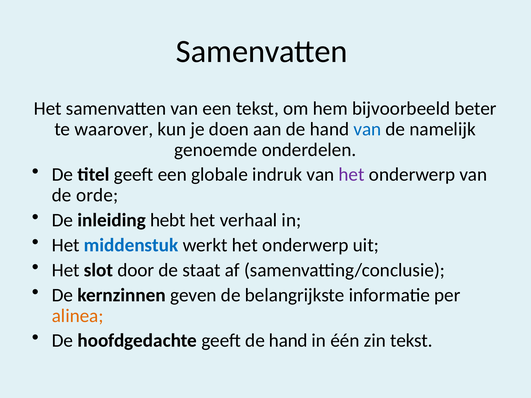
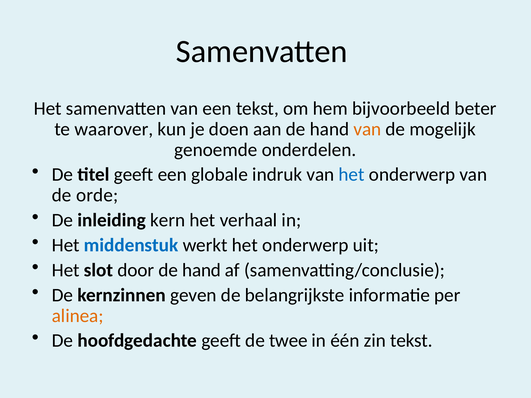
van at (367, 129) colour: blue -> orange
namelijk: namelijk -> mogelijk
het at (352, 175) colour: purple -> blue
hebt: hebt -> kern
staat at (202, 270): staat -> hand
geeft de hand: hand -> twee
